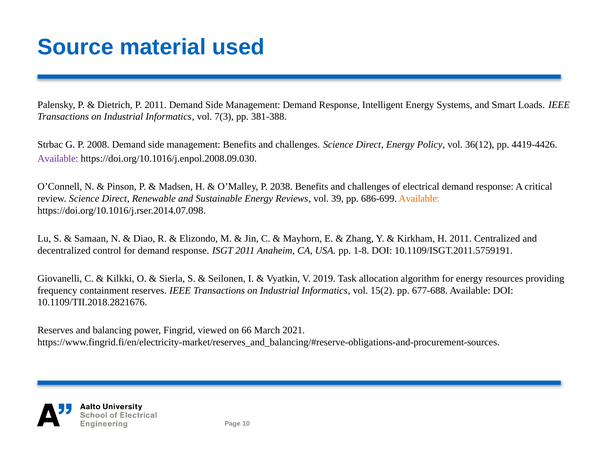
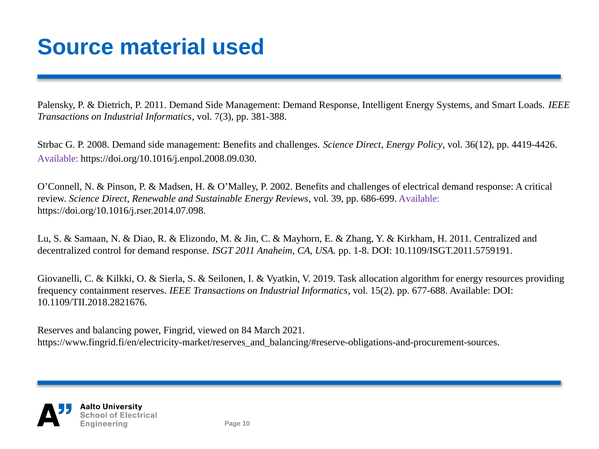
2038: 2038 -> 2002
Available at (419, 199) colour: orange -> purple
66: 66 -> 84
